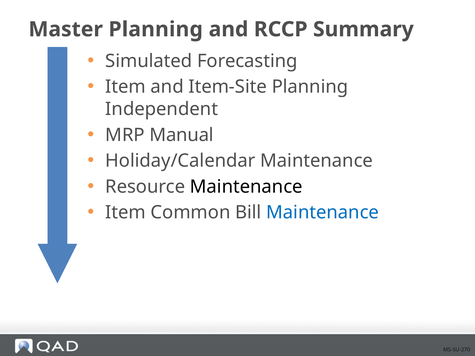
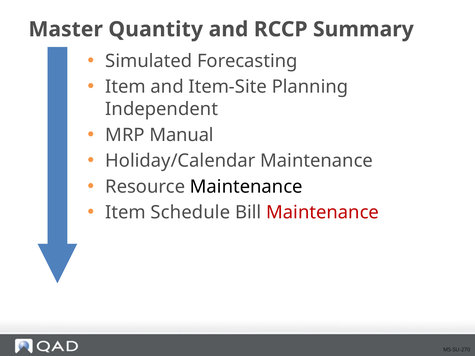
Planning at (156, 29): Planning -> Quantity
Common: Common -> Schedule
Maintenance at (323, 213) colour: blue -> red
